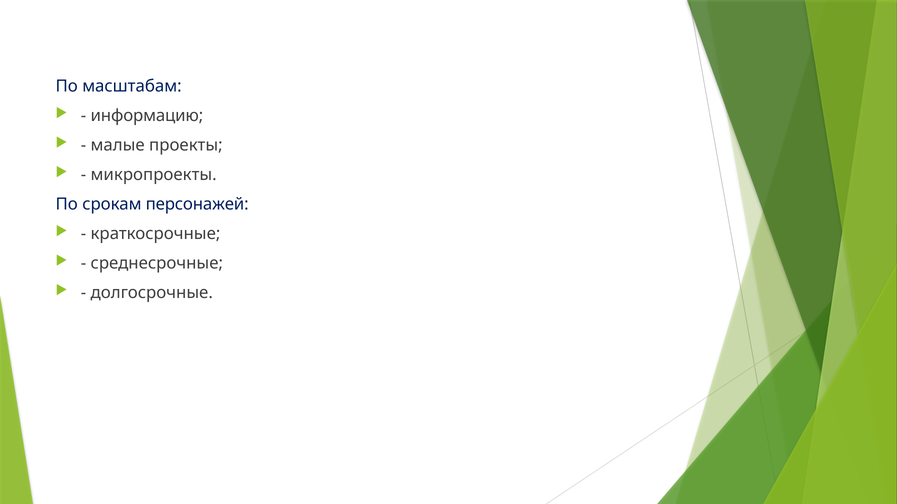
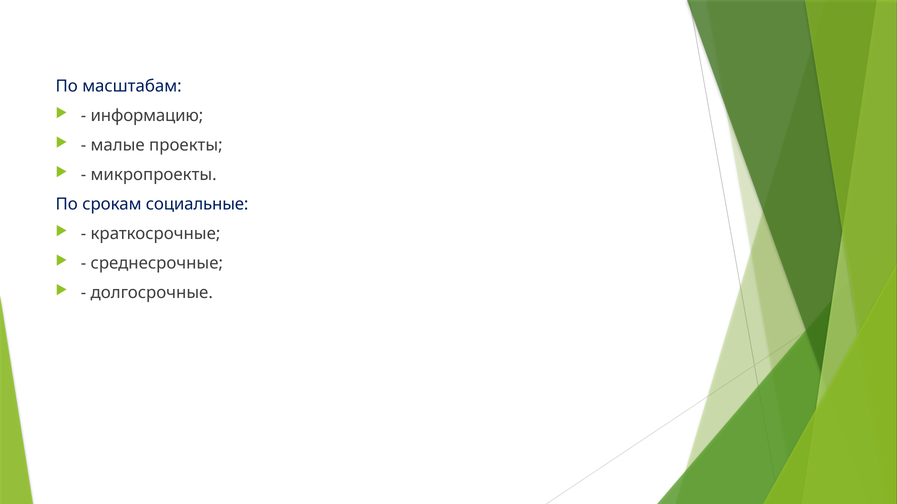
персонажей: персонажей -> социальные
